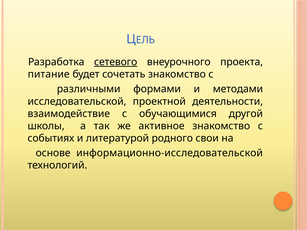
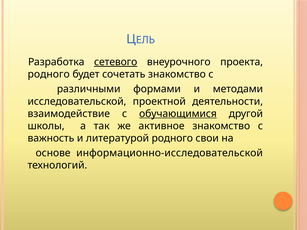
питание at (49, 74): питание -> родного
обучающимися underline: none -> present
событиях: событиях -> важность
